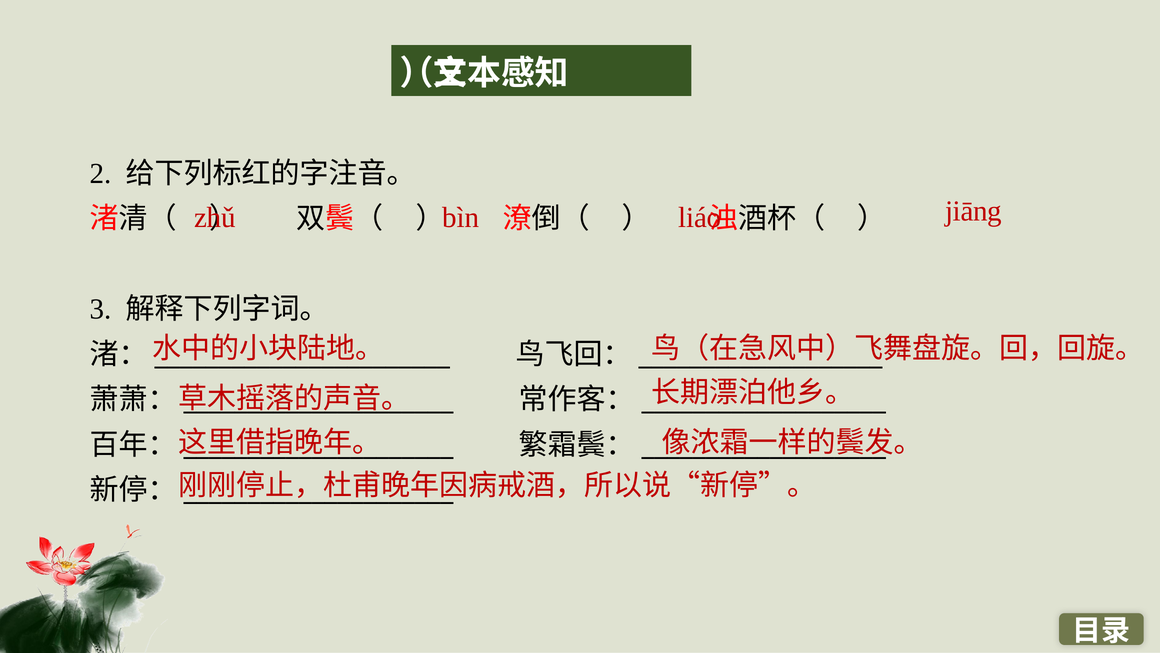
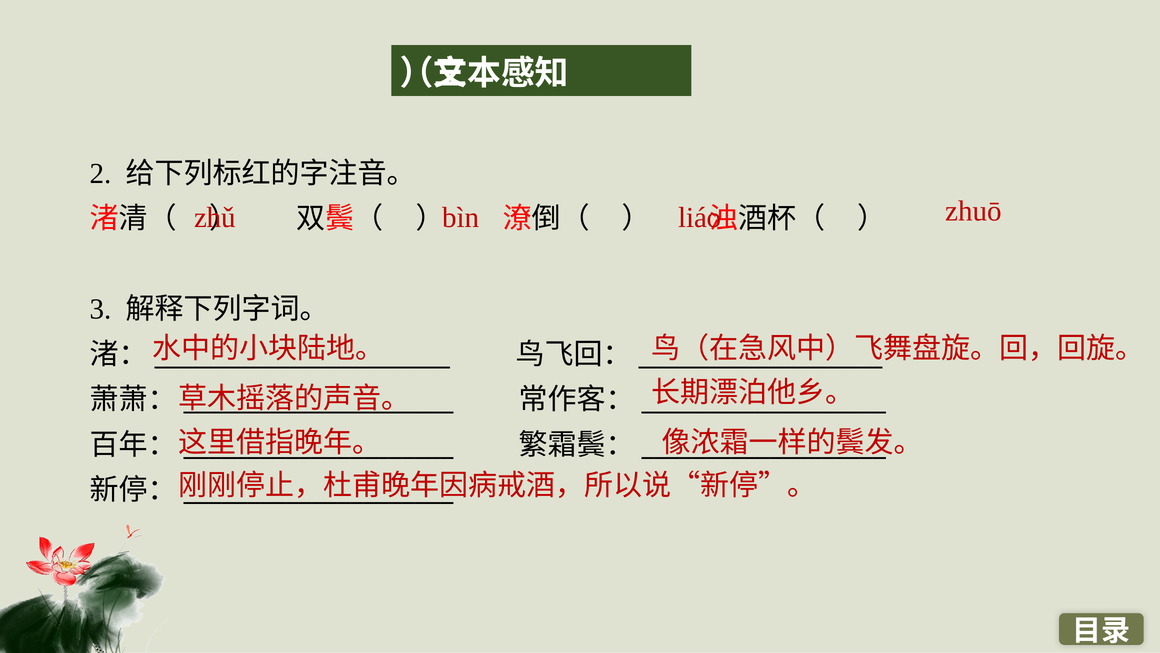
jiāng: jiāng -> zhuō
